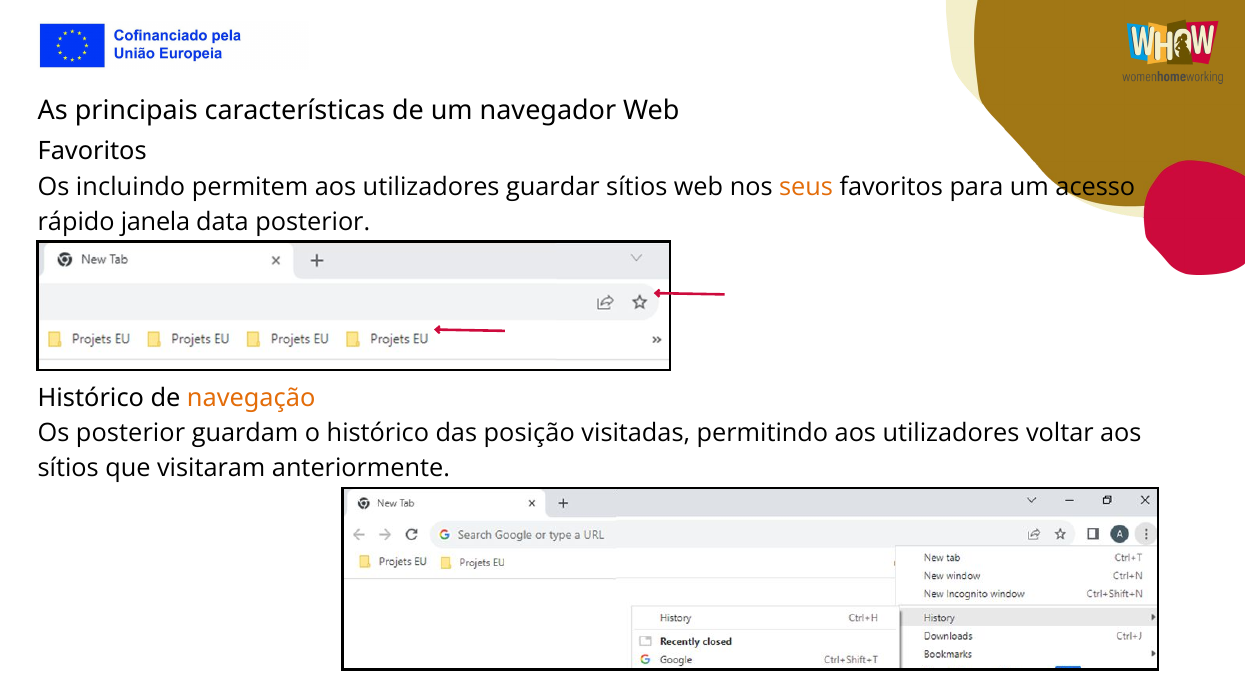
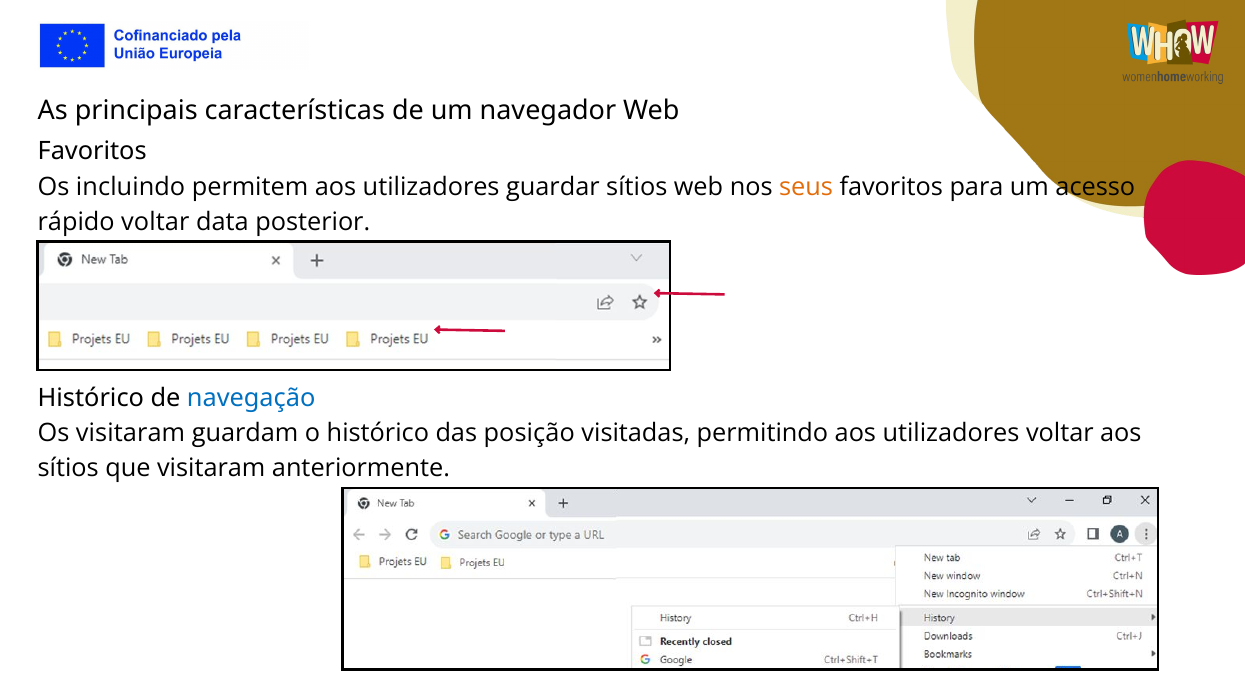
rápido janela: janela -> voltar
navegação colour: orange -> blue
Os posterior: posterior -> visitaram
